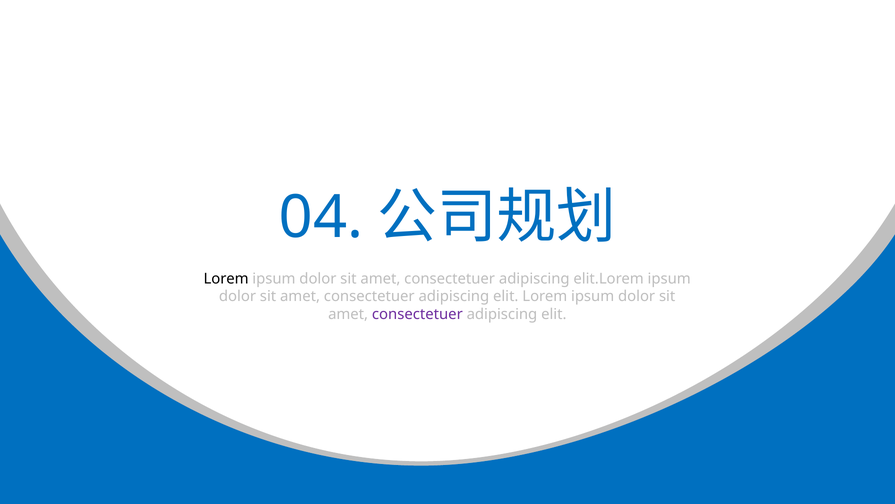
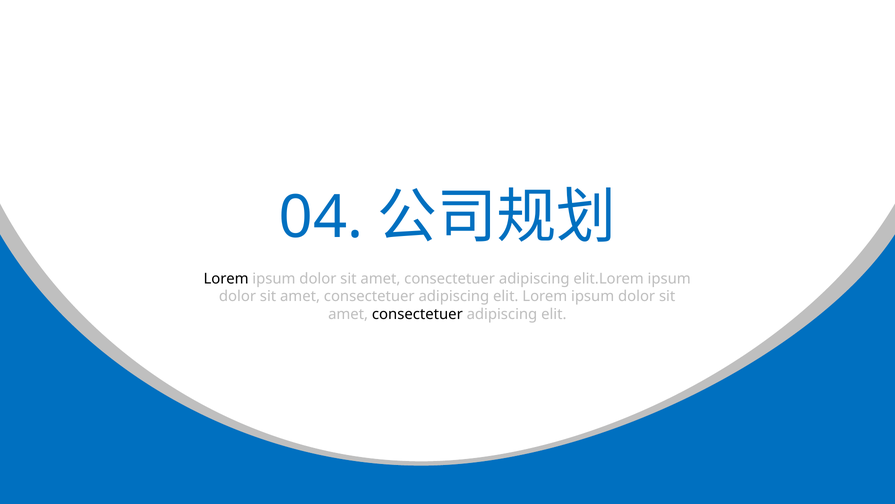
consectetuer at (417, 314) colour: purple -> black
